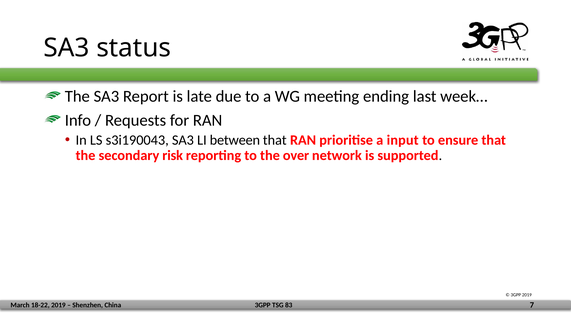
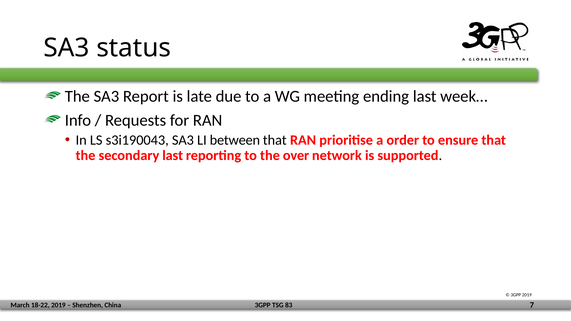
input: input -> order
secondary risk: risk -> last
